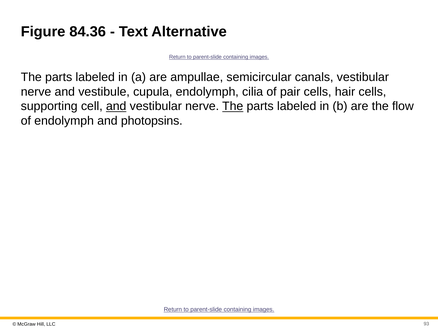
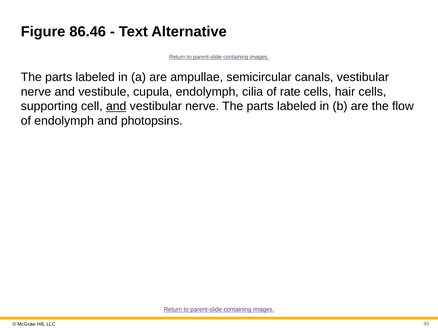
84.36: 84.36 -> 86.46
pair: pair -> rate
The at (233, 106) underline: present -> none
